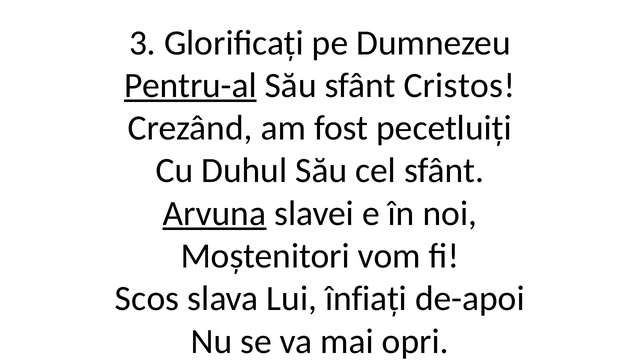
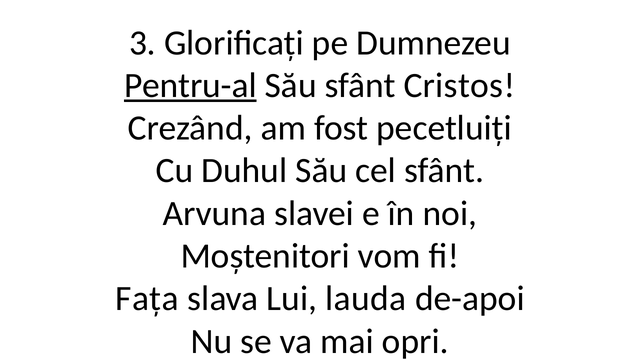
Arvuna underline: present -> none
Scos: Scos -> Fața
înfiați: înfiați -> lauda
